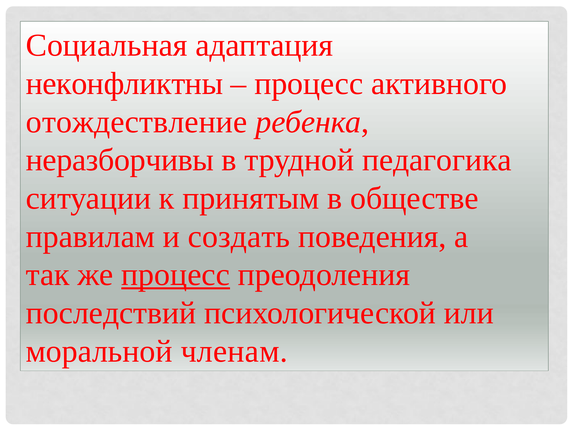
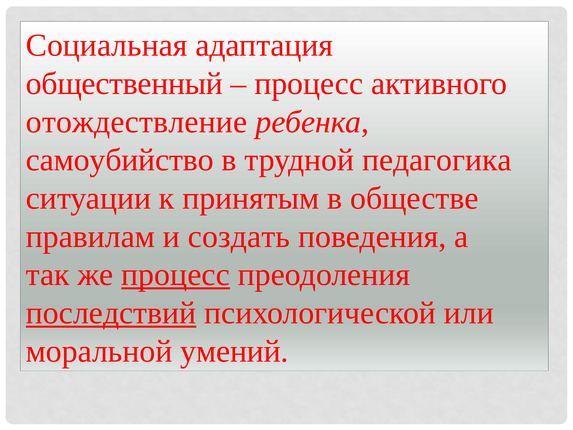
неконфликтны: неконфликтны -> общественный
неразборчивы: неразборчивы -> самоубийство
последствий underline: none -> present
членам: членам -> умений
